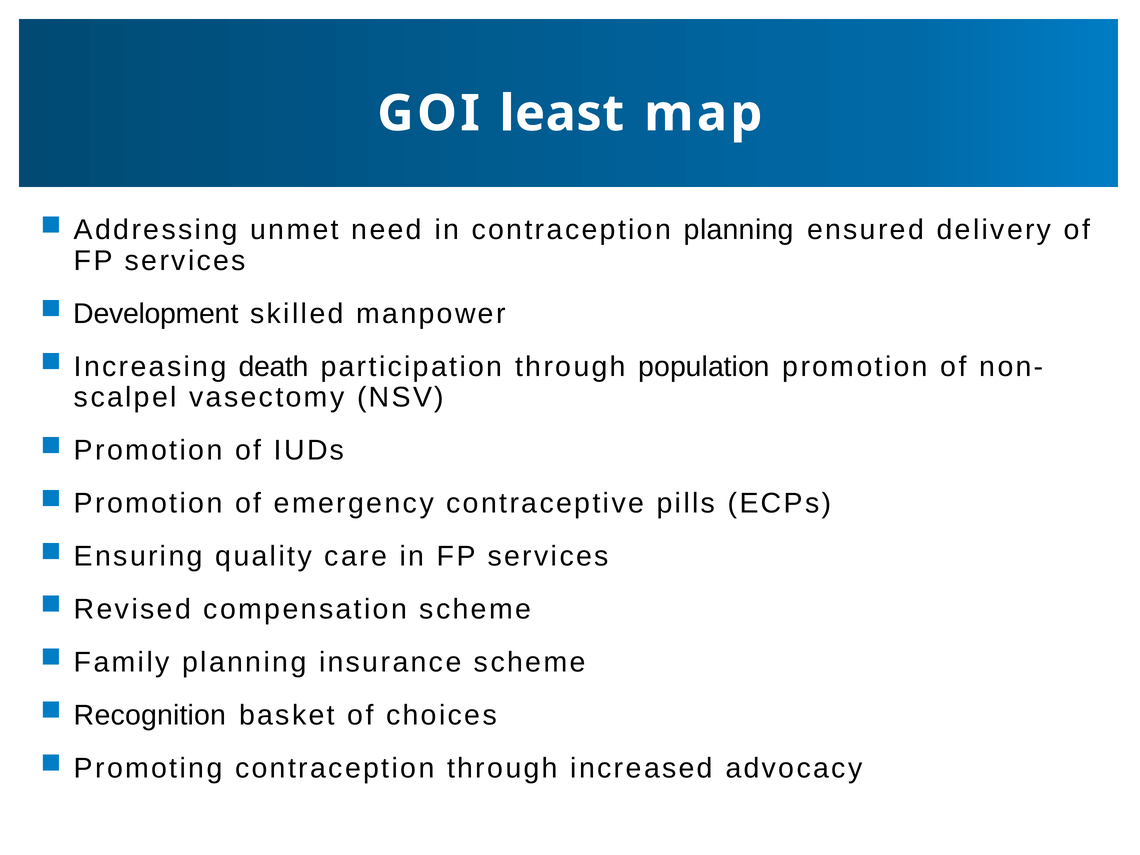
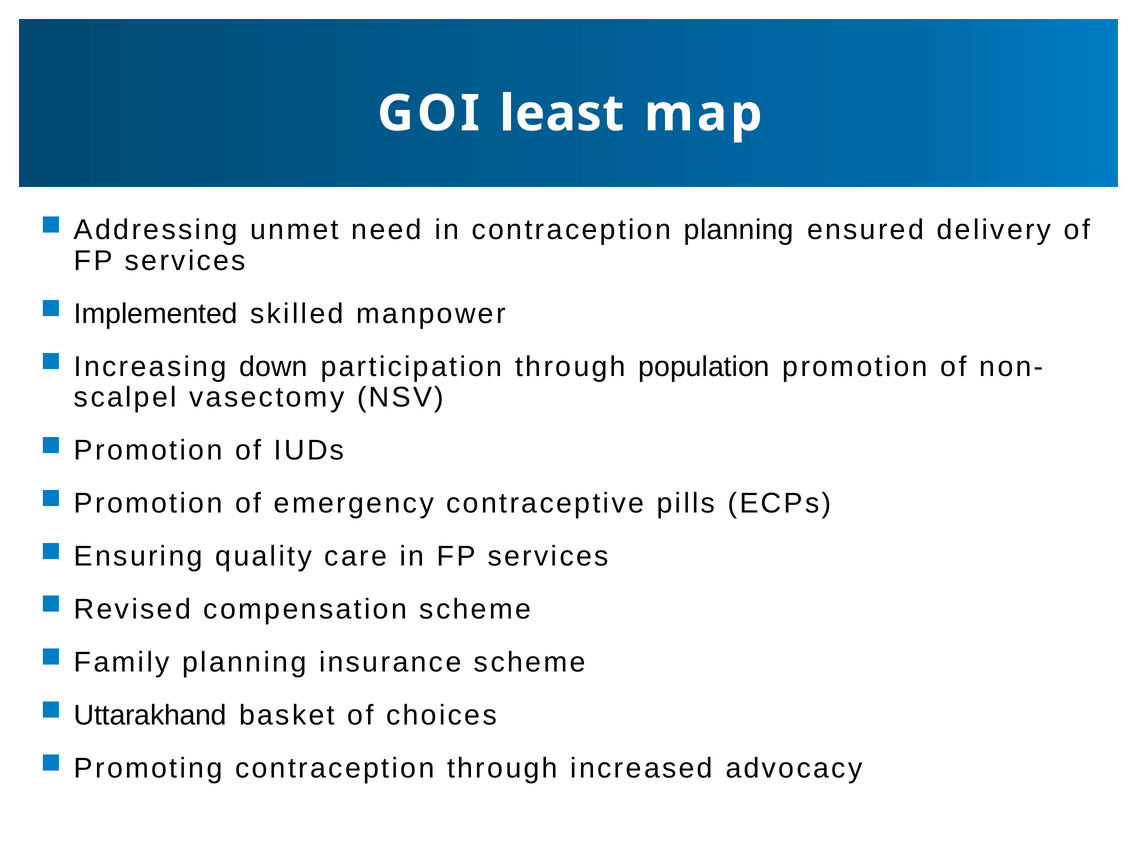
Development: Development -> Implemented
death: death -> down
Recognition: Recognition -> Uttarakhand
